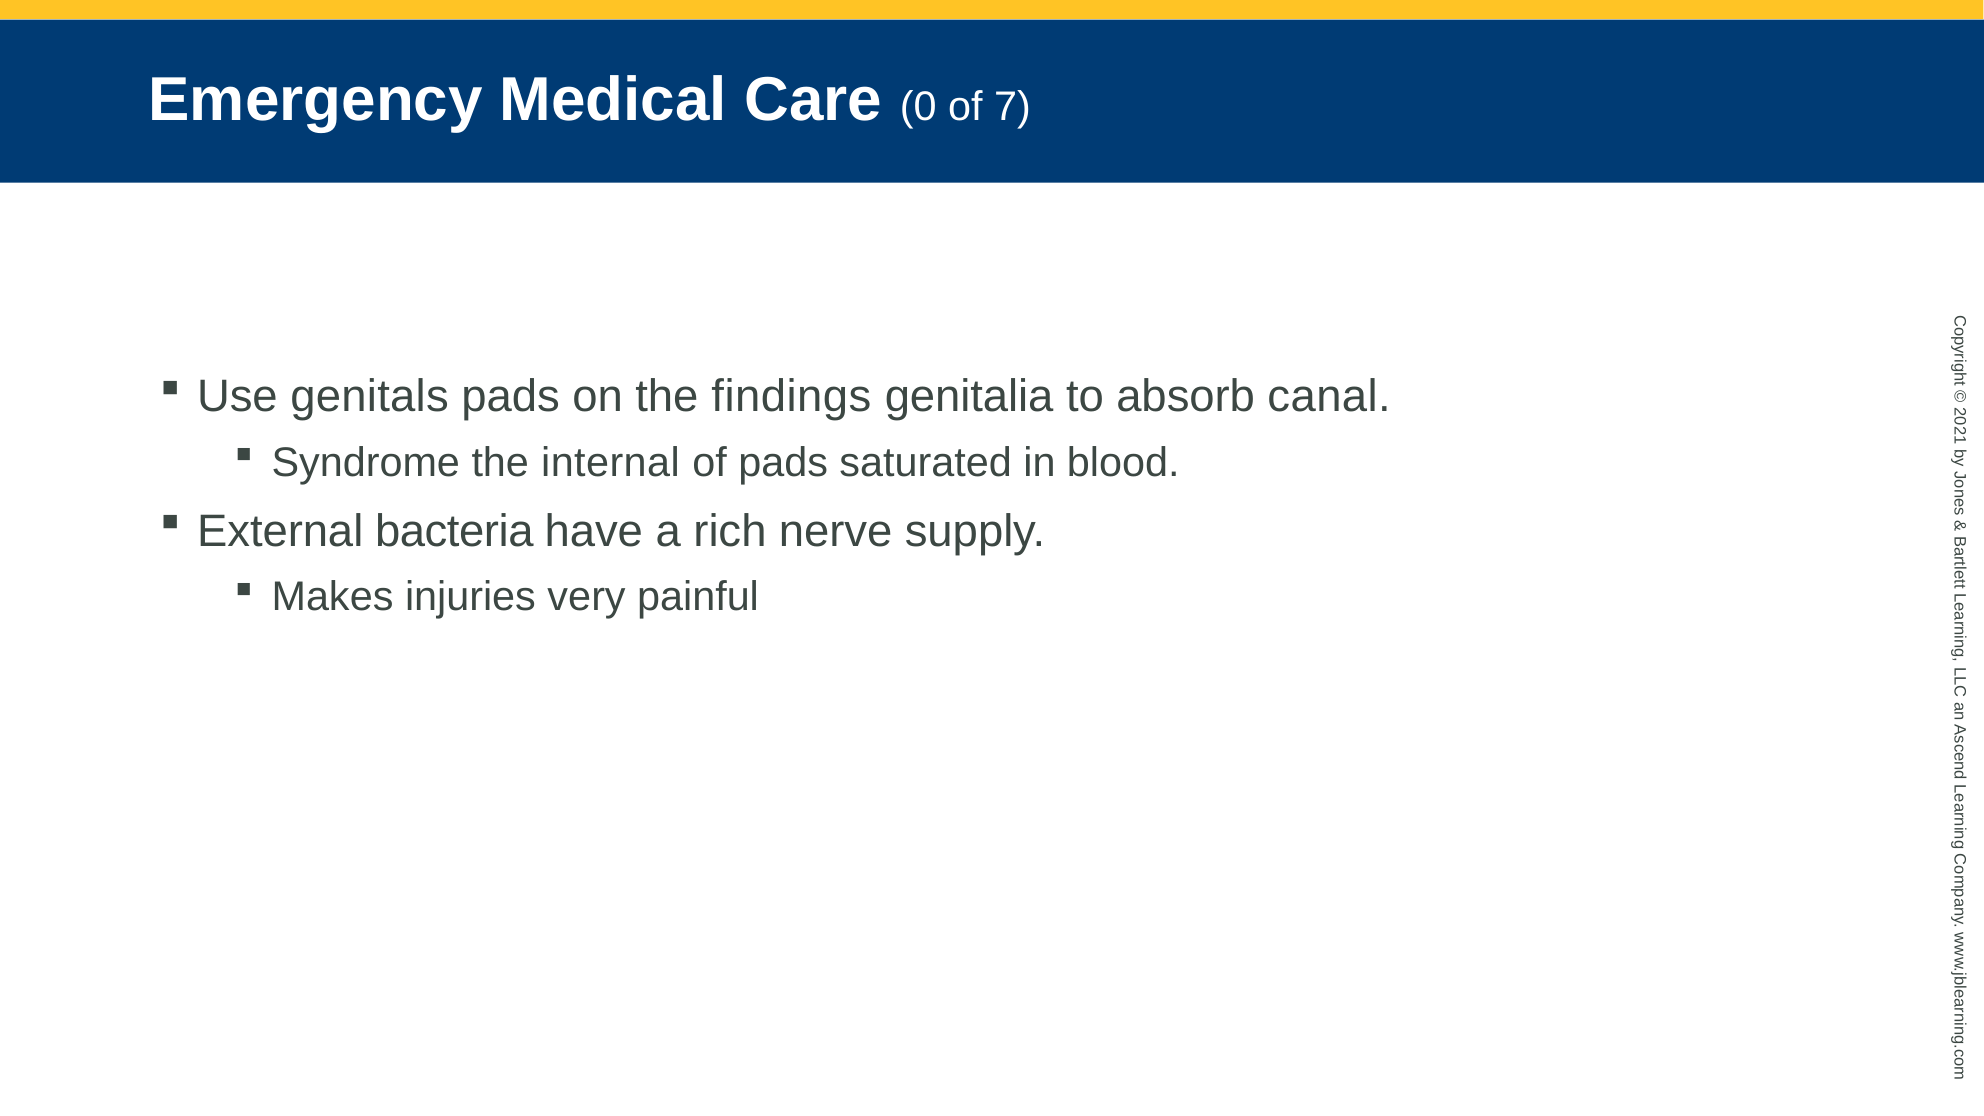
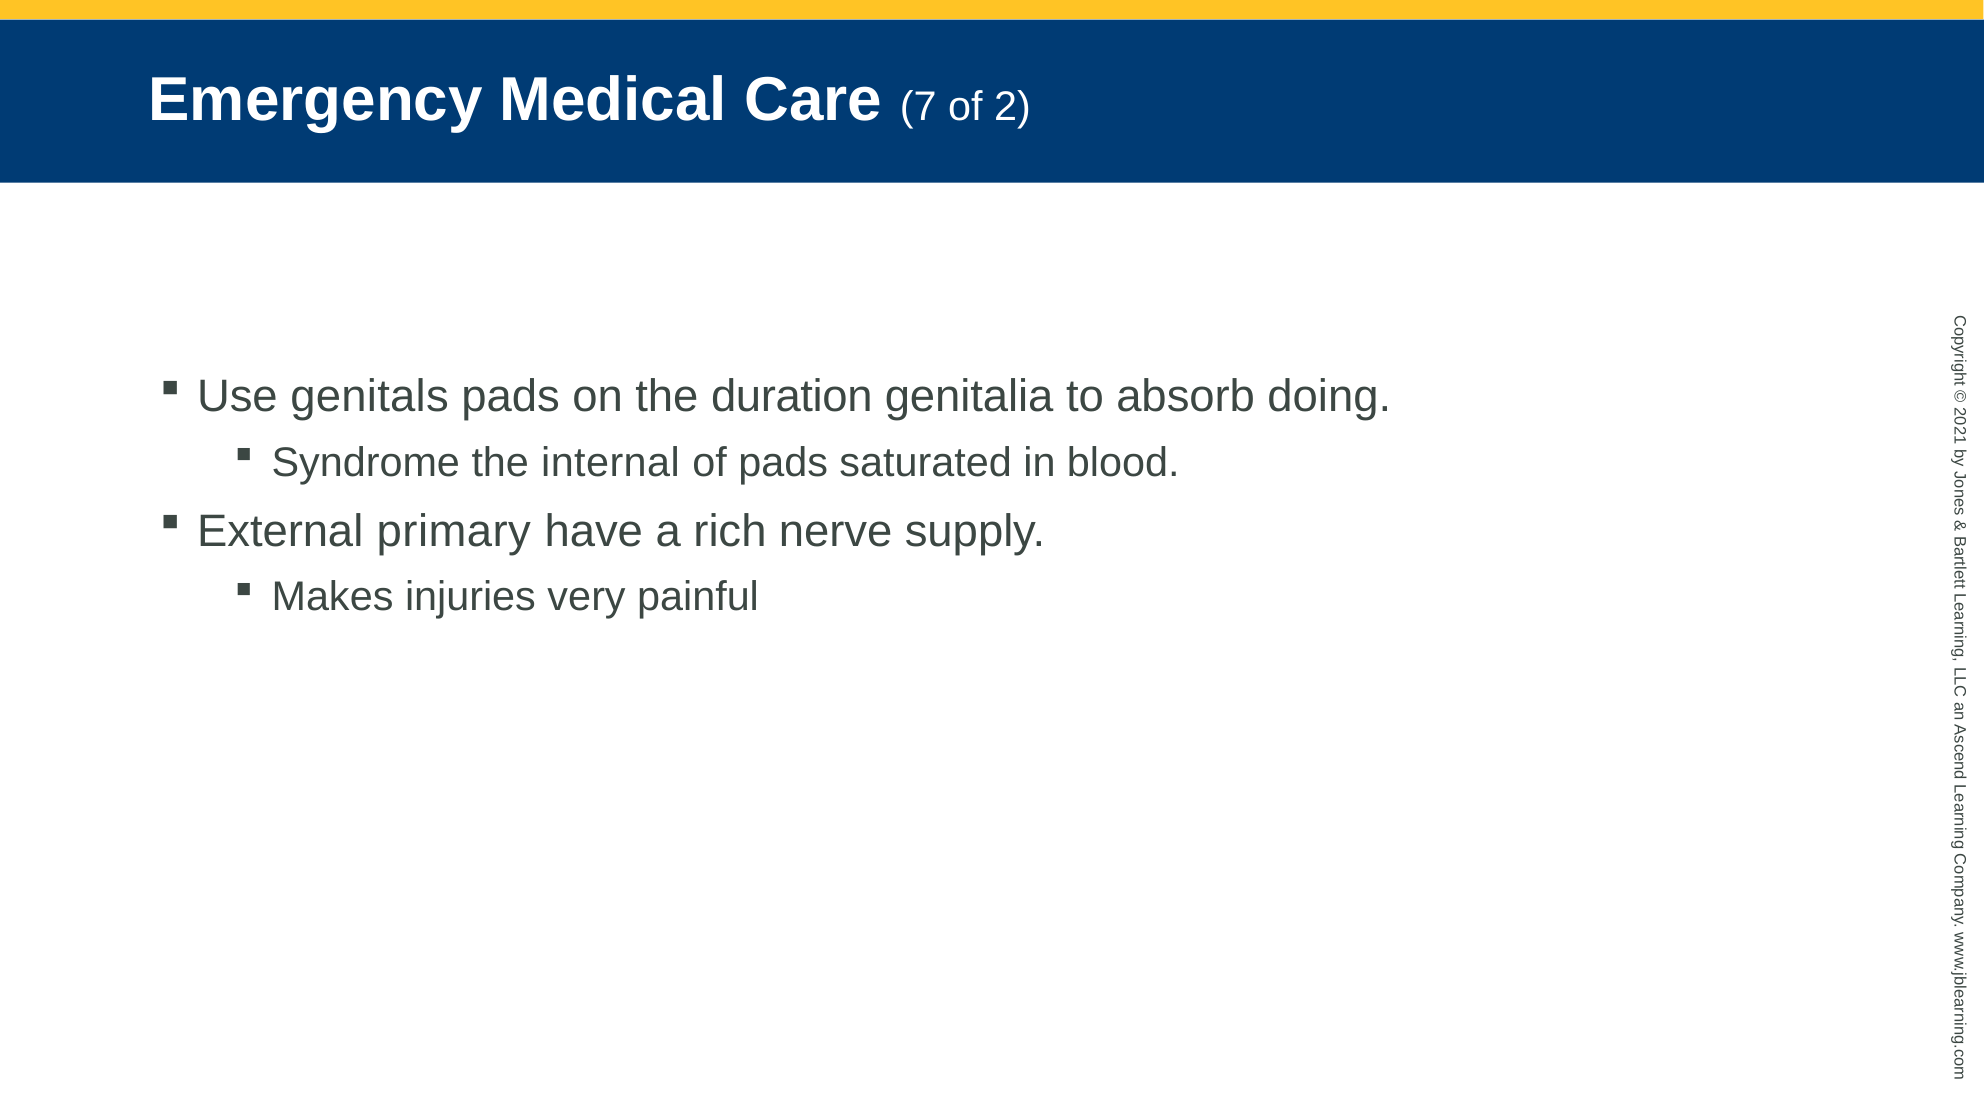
Care 0: 0 -> 7
of 7: 7 -> 2
findings: findings -> duration
canal: canal -> doing
bacteria: bacteria -> primary
